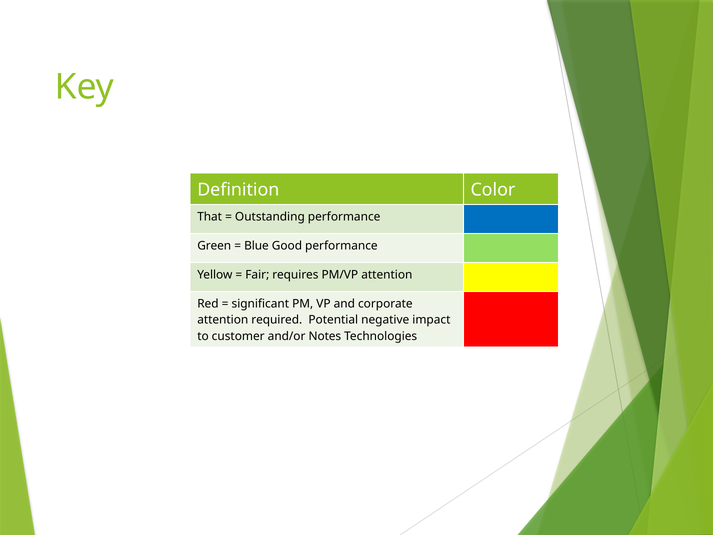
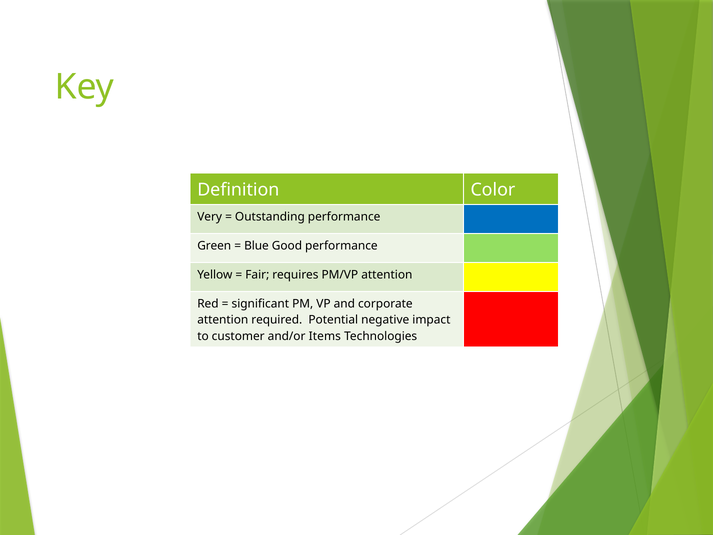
That: That -> Very
Notes: Notes -> Items
